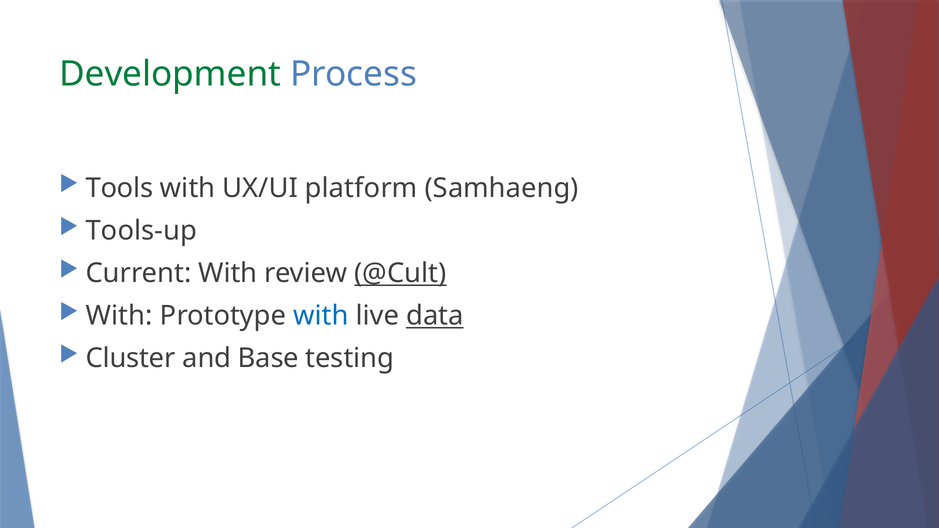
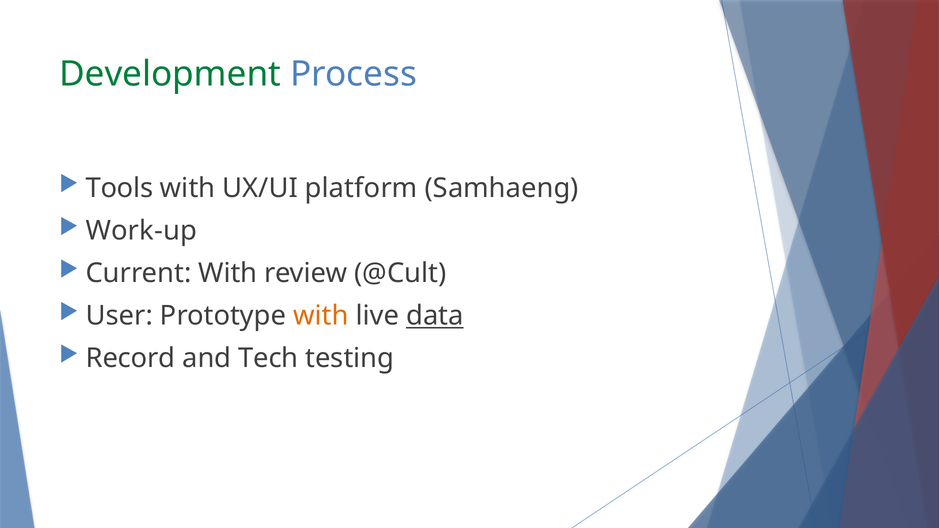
Tools-up: Tools-up -> Work-up
@Cult underline: present -> none
With at (119, 316): With -> User
with at (321, 316) colour: blue -> orange
Cluster: Cluster -> Record
Base: Base -> Tech
